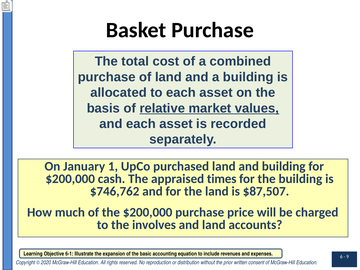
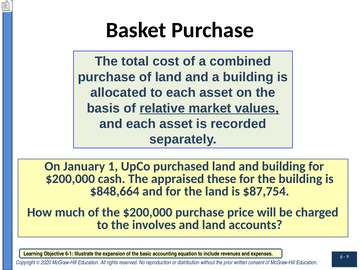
times: times -> these
$746,762: $746,762 -> $848,664
$87,507: $87,507 -> $87,754
